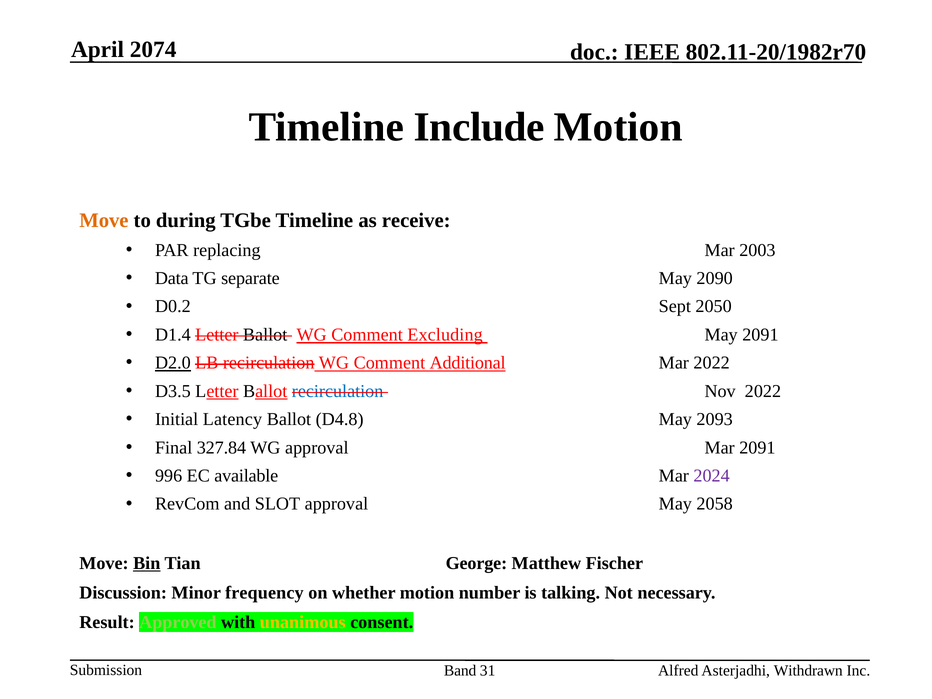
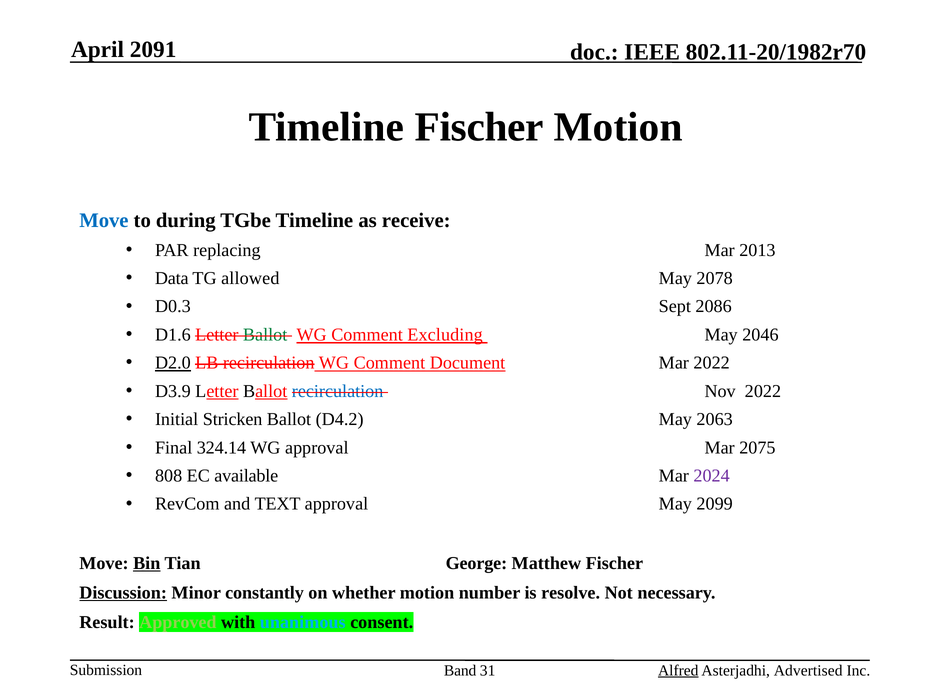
2074: 2074 -> 2091
Timeline Include: Include -> Fischer
Move at (104, 220) colour: orange -> blue
2003: 2003 -> 2013
separate: separate -> allowed
2090: 2090 -> 2078
D0.2: D0.2 -> D0.3
2050: 2050 -> 2086
D1.4: D1.4 -> D1.6
Ballot at (265, 335) colour: black -> green
May 2091: 2091 -> 2046
Additional: Additional -> Document
D3.5: D3.5 -> D3.9
Latency: Latency -> Stricken
D4.8: D4.8 -> D4.2
2093: 2093 -> 2063
327.84: 327.84 -> 324.14
Mar 2091: 2091 -> 2075
996: 996 -> 808
SLOT: SLOT -> TEXT
2058: 2058 -> 2099
Discussion underline: none -> present
frequency: frequency -> constantly
talking: talking -> resolve
unanimous colour: yellow -> light blue
Alfred underline: none -> present
Withdrawn: Withdrawn -> Advertised
